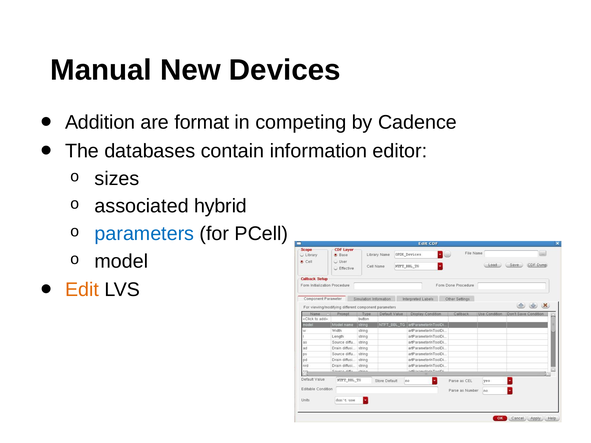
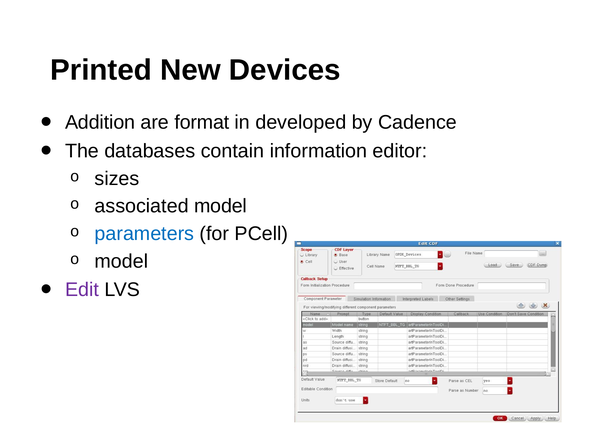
Manual: Manual -> Printed
competing: competing -> developed
associated hybrid: hybrid -> model
Edit colour: orange -> purple
